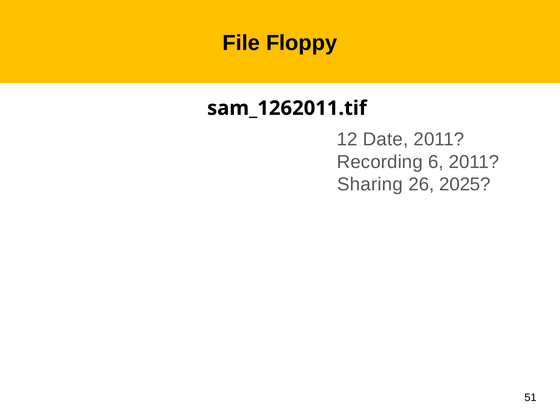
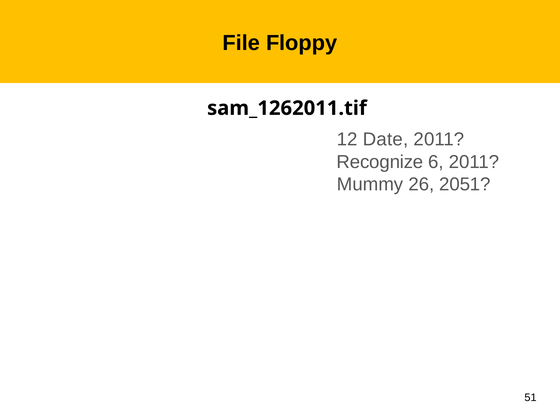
Recording: Recording -> Recognize
Sharing: Sharing -> Mummy
2025: 2025 -> 2051
